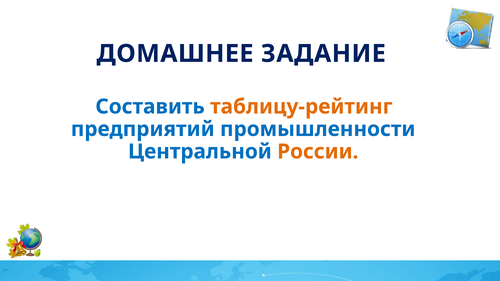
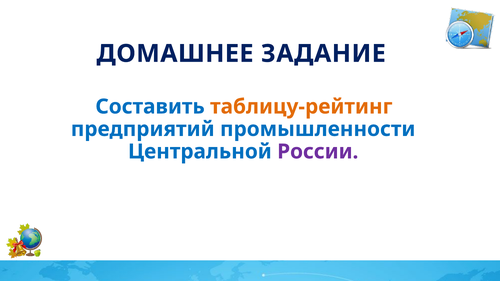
России colour: orange -> purple
